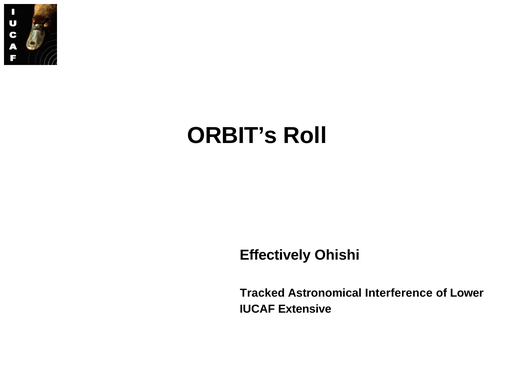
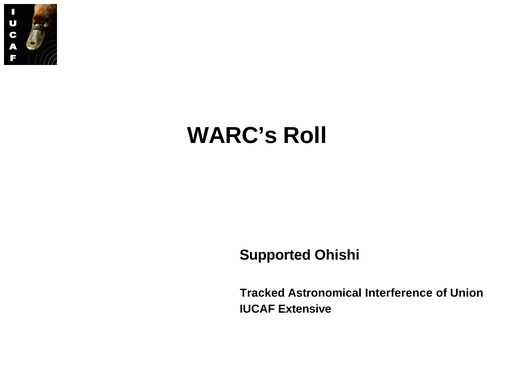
ORBIT’s: ORBIT’s -> WARC’s
Effectively: Effectively -> Supported
Lower: Lower -> Union
